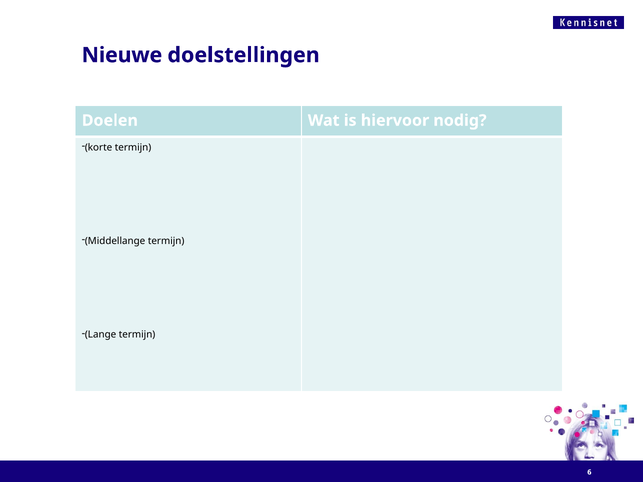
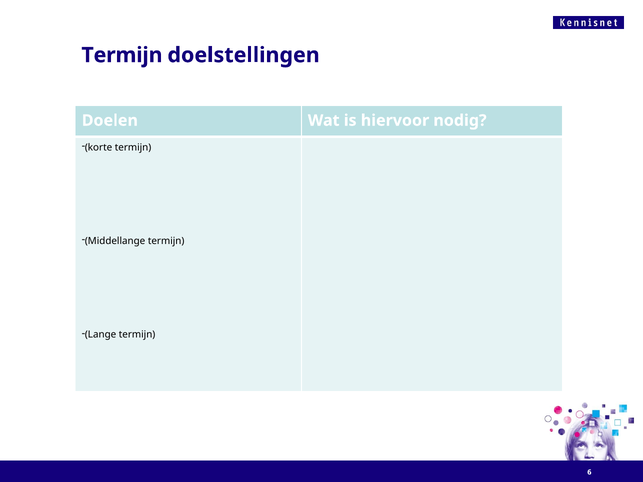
Nieuwe at (122, 55): Nieuwe -> Termijn
